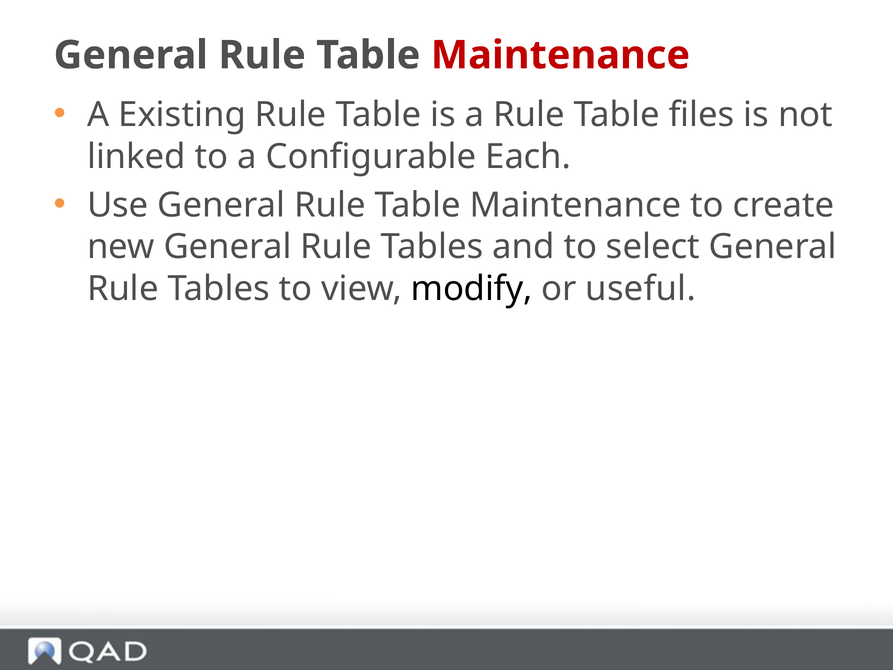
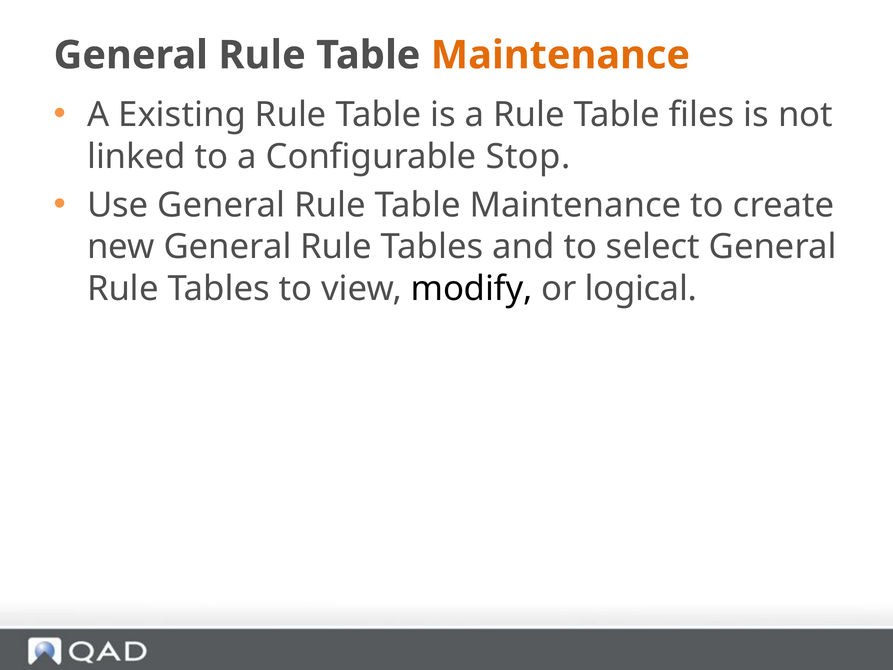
Maintenance at (560, 55) colour: red -> orange
Each: Each -> Stop
useful: useful -> logical
